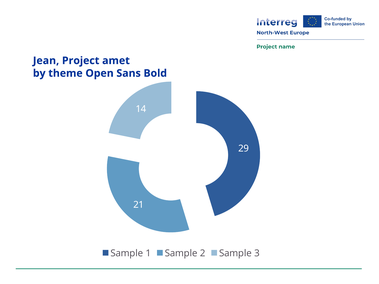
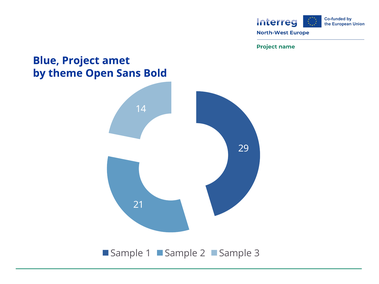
Jean: Jean -> Blue
